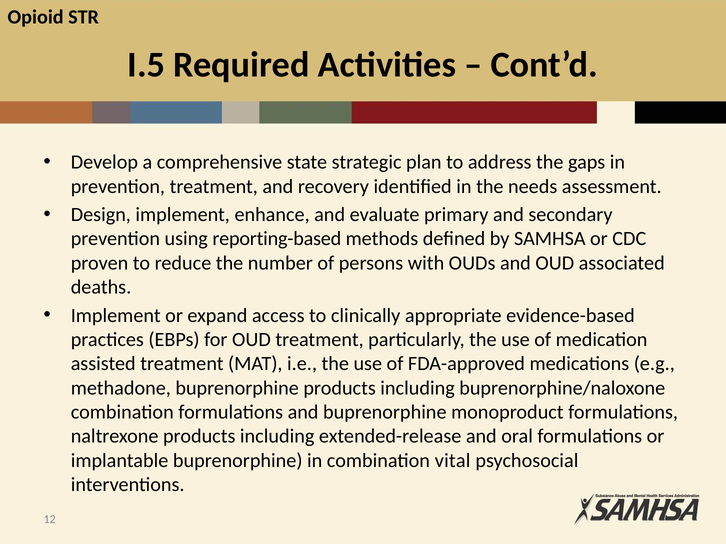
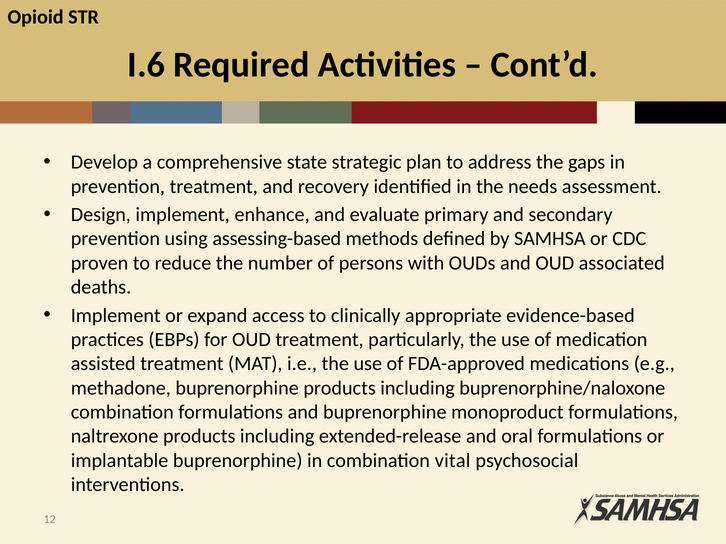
I.5: I.5 -> I.6
reporting-based: reporting-based -> assessing-based
